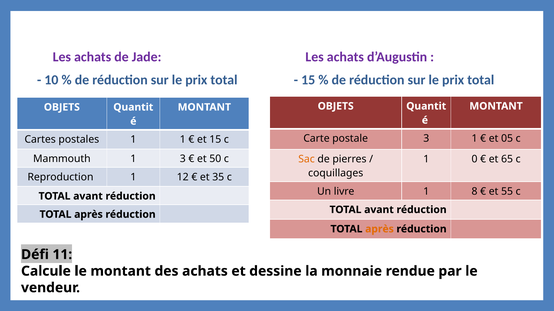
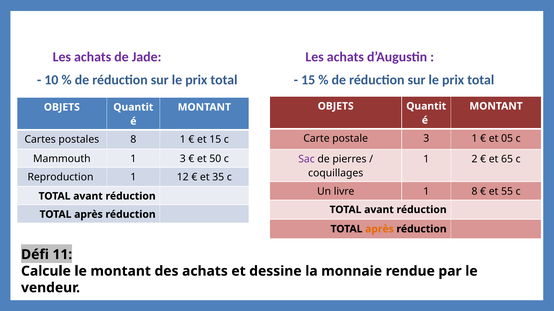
postales 1: 1 -> 8
Sac colour: orange -> purple
0: 0 -> 2
